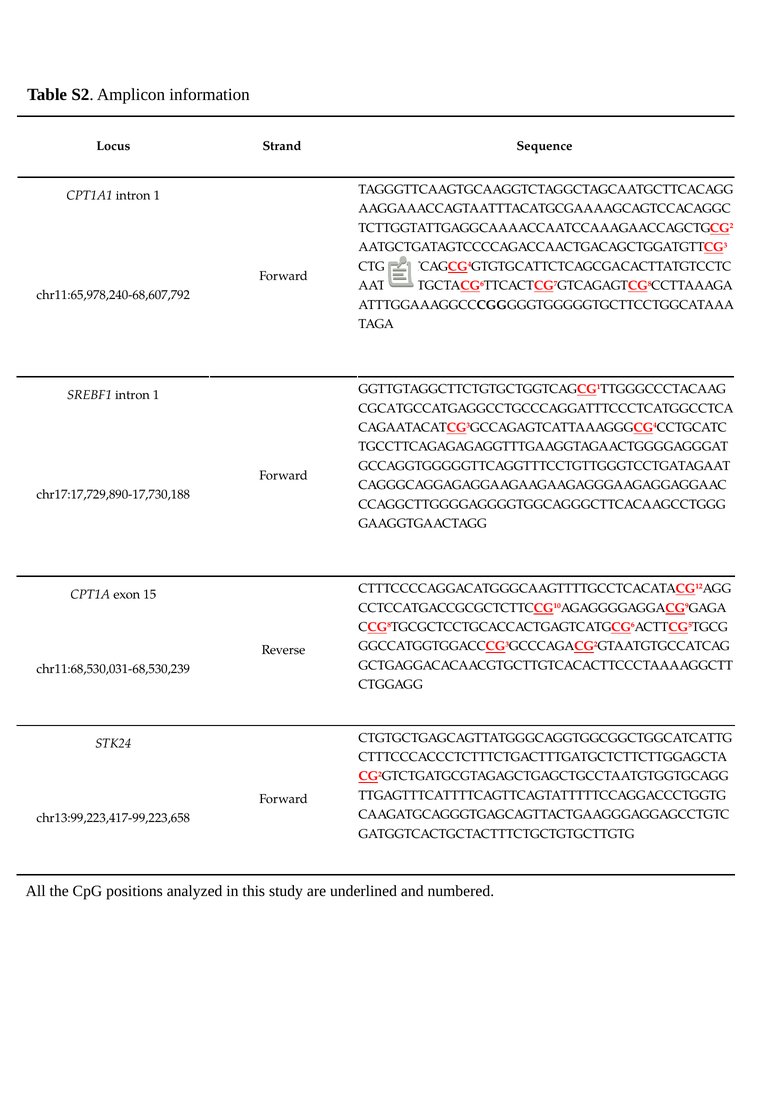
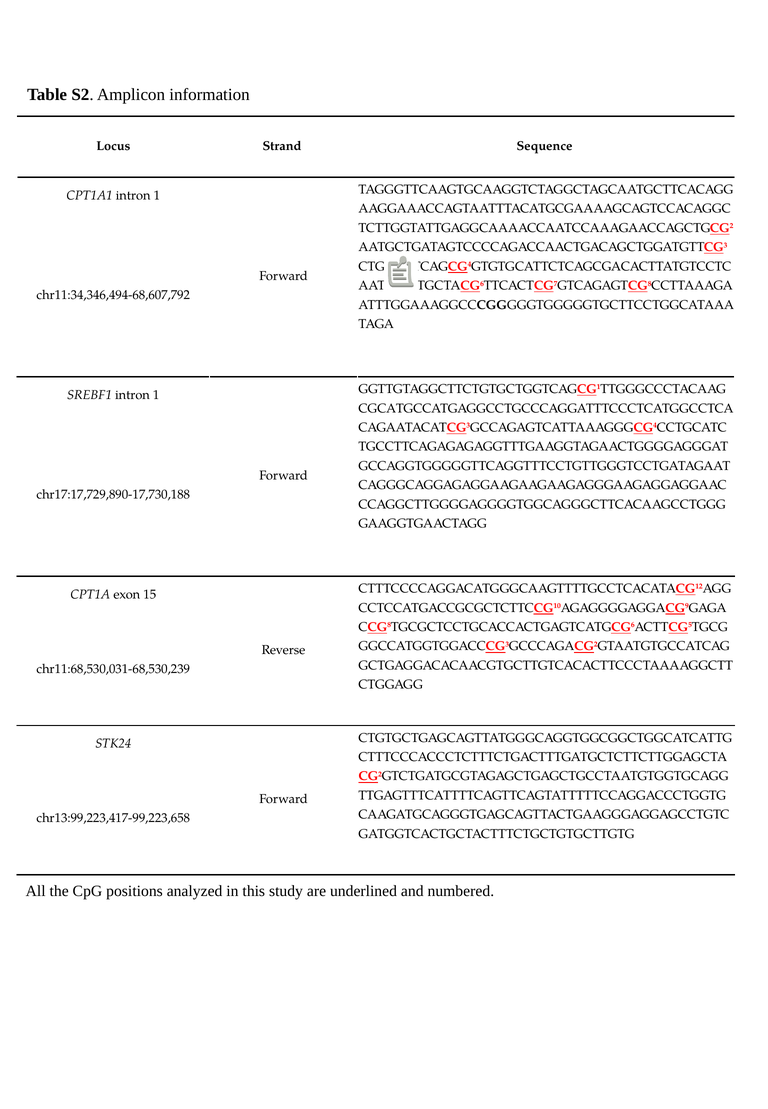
chr11:65,978,240-68,607,792: chr11:65,978,240-68,607,792 -> chr11:34,346,494-68,607,792
